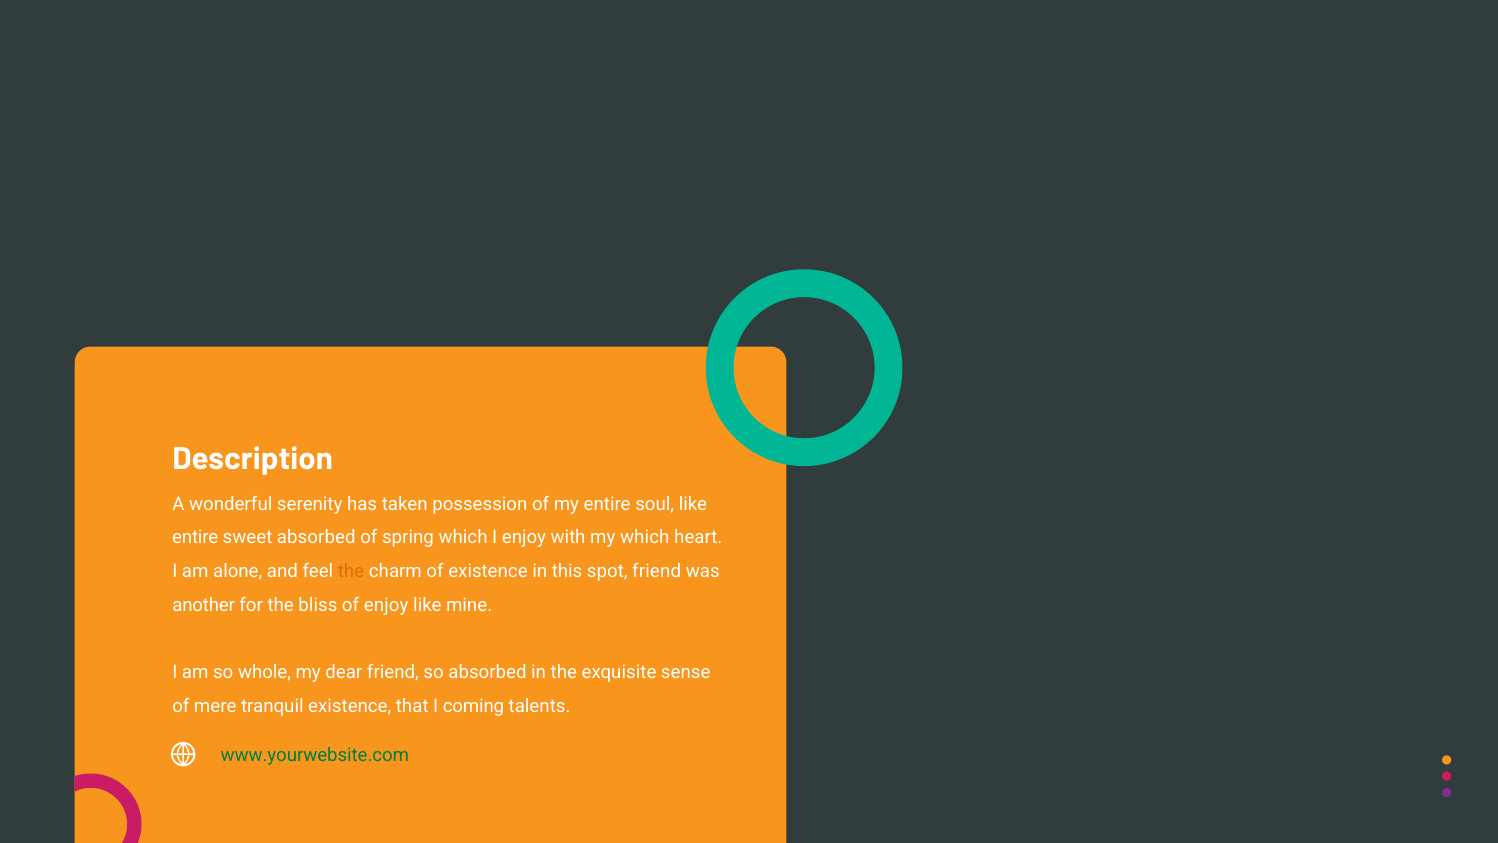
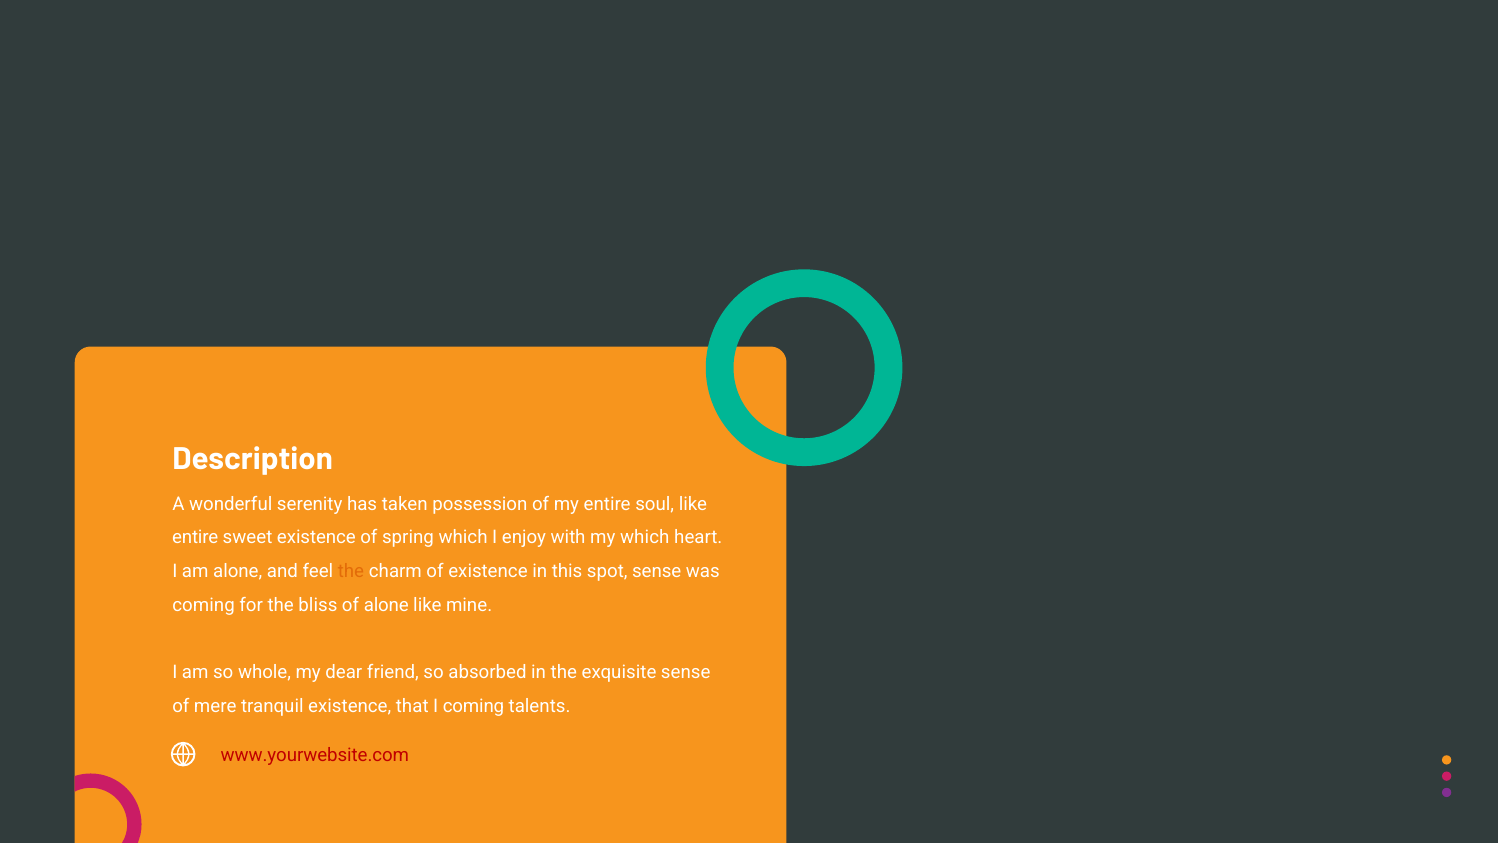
sweet absorbed: absorbed -> existence
spot friend: friend -> sense
another at (204, 605): another -> coming
of enjoy: enjoy -> alone
www.yourwebsite.com colour: green -> red
